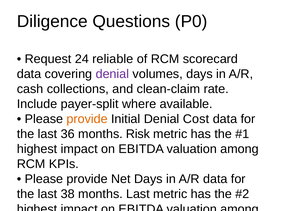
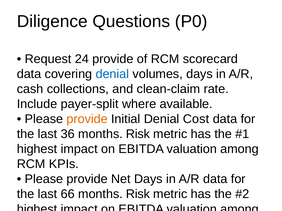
24 reliable: reliable -> provide
denial at (112, 74) colour: purple -> blue
38: 38 -> 66
Last at (138, 195): Last -> Risk
